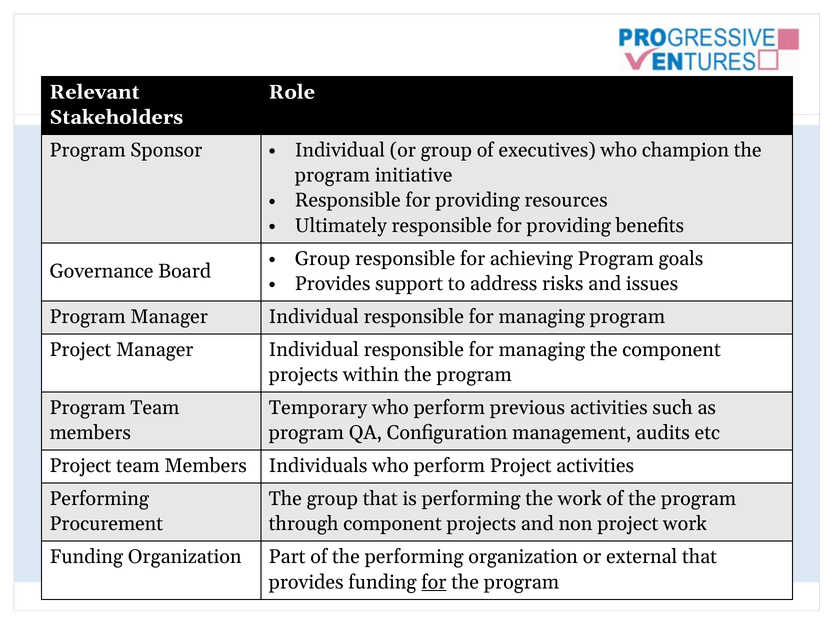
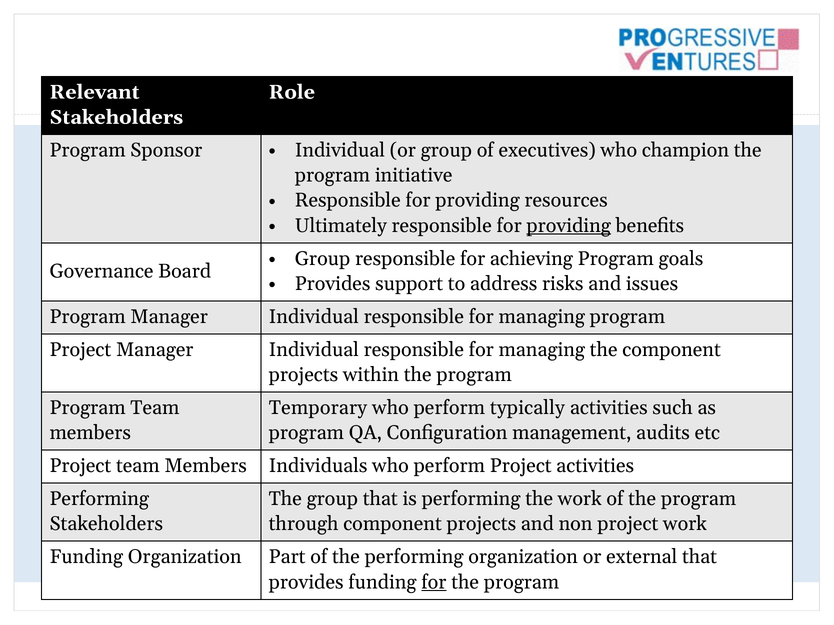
providing at (569, 226) underline: none -> present
previous: previous -> typically
Procurement at (106, 524): Procurement -> Stakeholders
